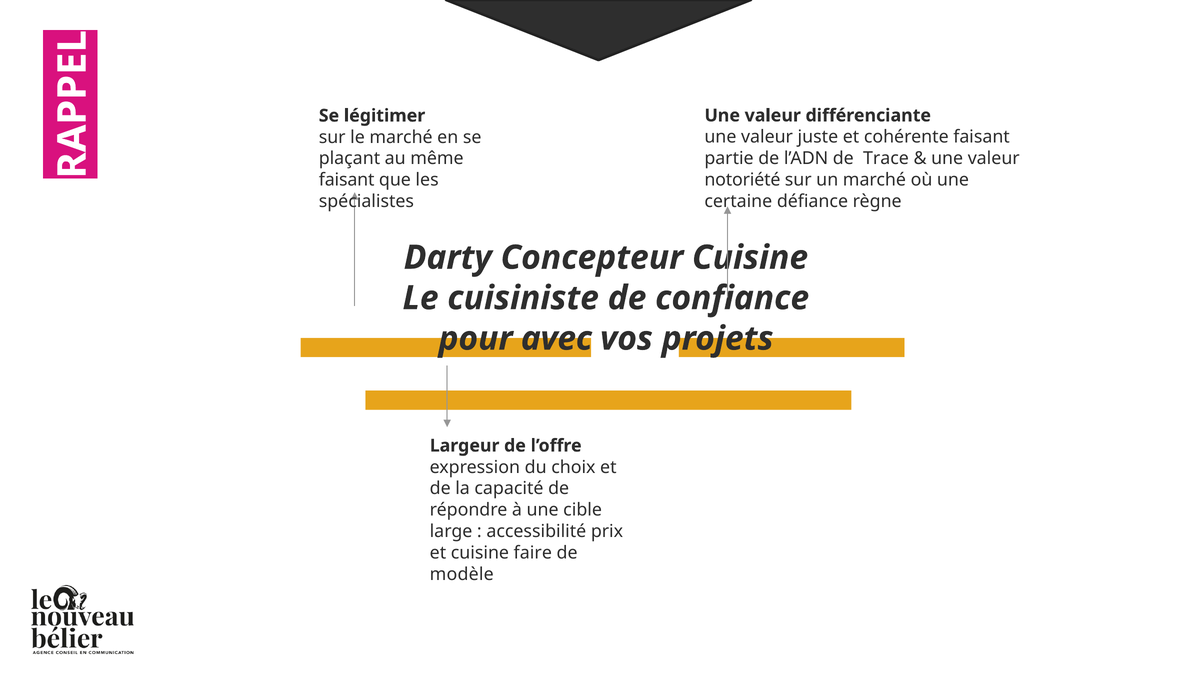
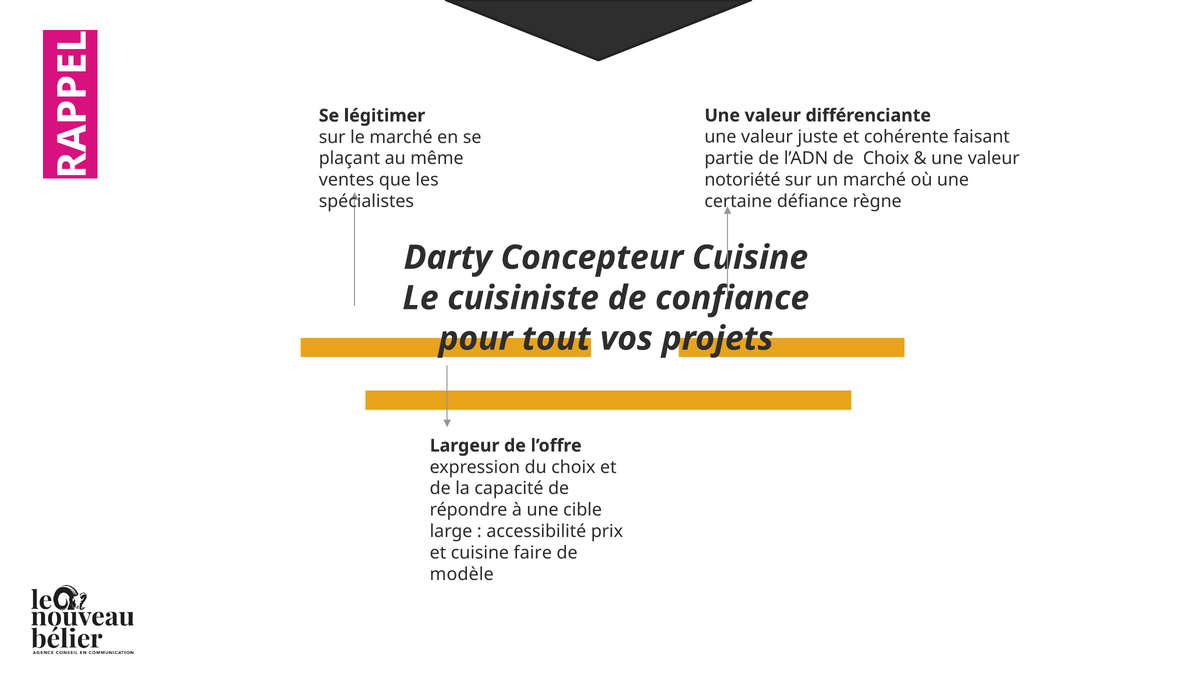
de Trace: Trace -> Choix
faisant at (347, 180): faisant -> ventes
avec: avec -> tout
